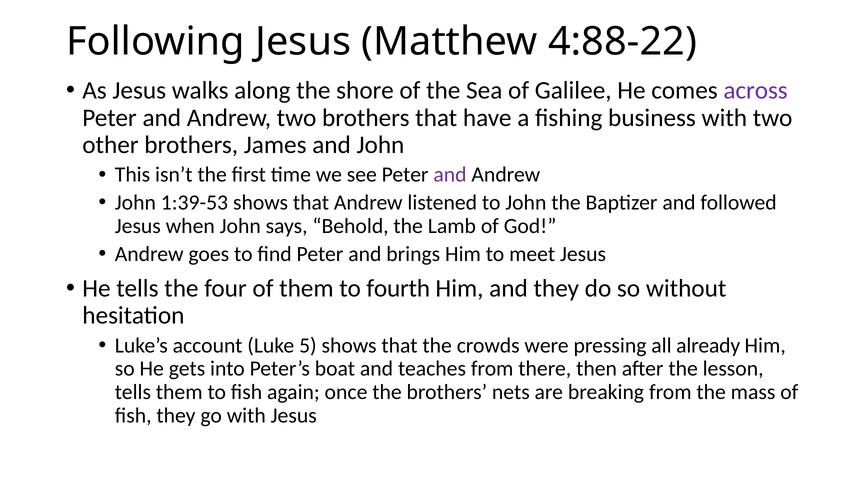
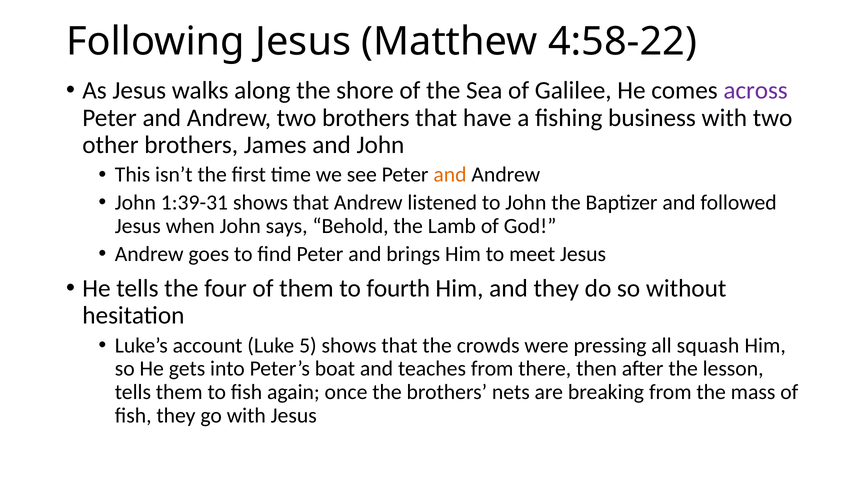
4:88-22: 4:88-22 -> 4:58-22
and at (450, 175) colour: purple -> orange
1:39-53: 1:39-53 -> 1:39-31
already: already -> squash
